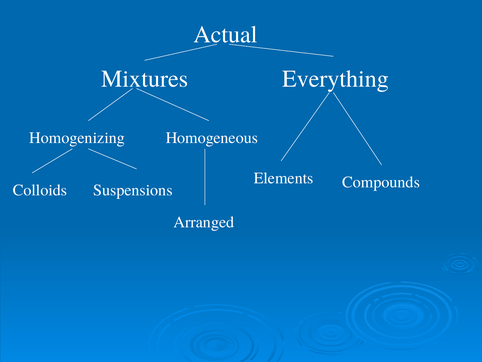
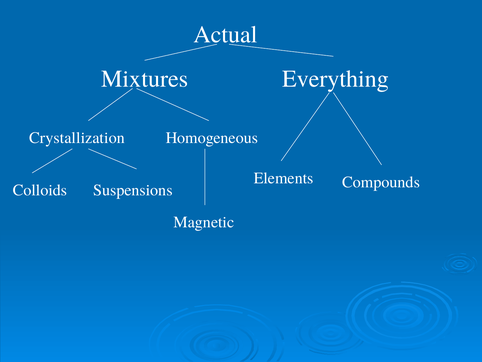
Homogenizing: Homogenizing -> Crystallization
Arranged: Arranged -> Magnetic
